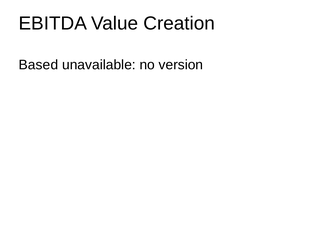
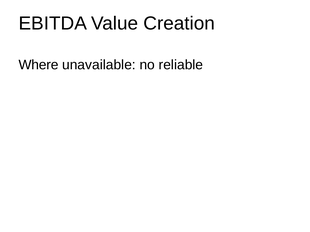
Based: Based -> Where
version: version -> reliable
